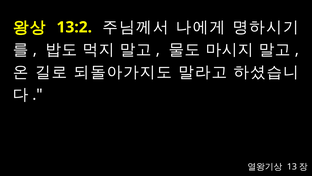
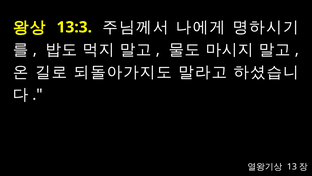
13:2: 13:2 -> 13:3
